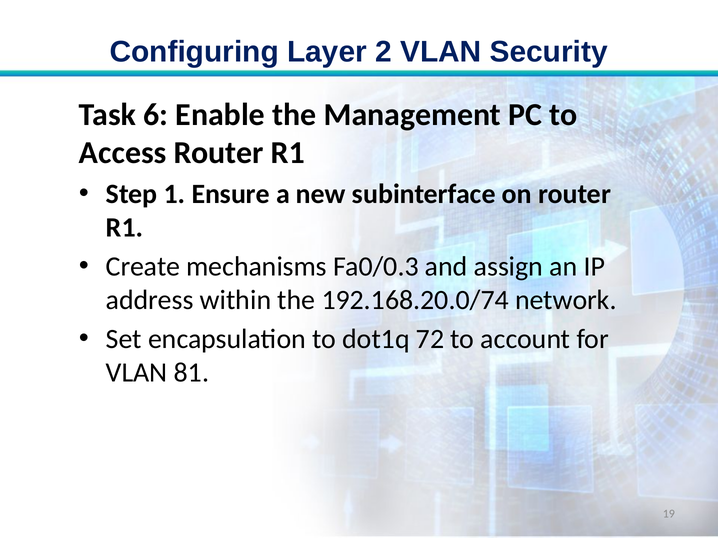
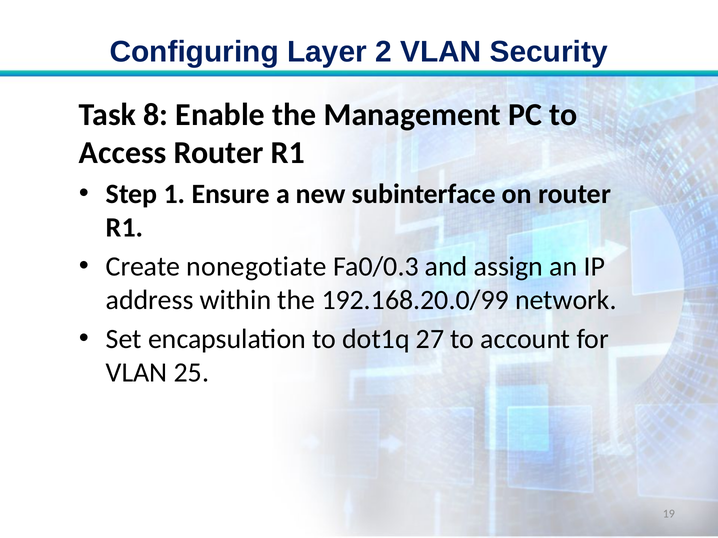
6: 6 -> 8
mechanisms: mechanisms -> nonegotiate
192.168.20.0/74: 192.168.20.0/74 -> 192.168.20.0/99
72: 72 -> 27
81: 81 -> 25
